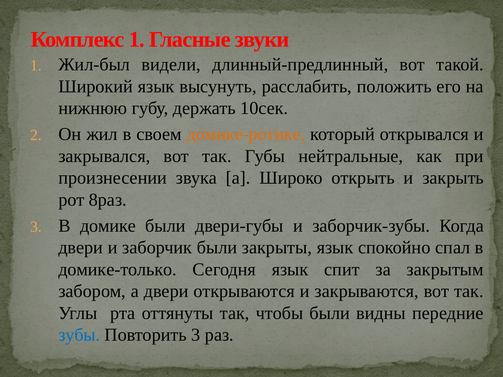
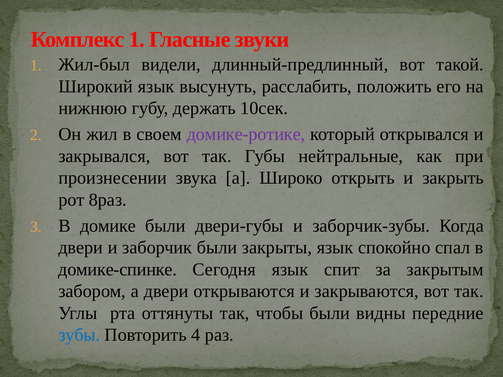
домике-ротике colour: orange -> purple
домике-только: домике-только -> домике-спинке
Повторить 3: 3 -> 4
